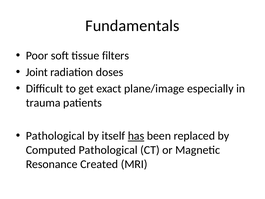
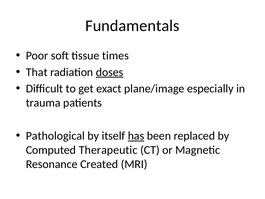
filters: filters -> times
Joint: Joint -> That
doses underline: none -> present
Computed Pathological: Pathological -> Therapeutic
